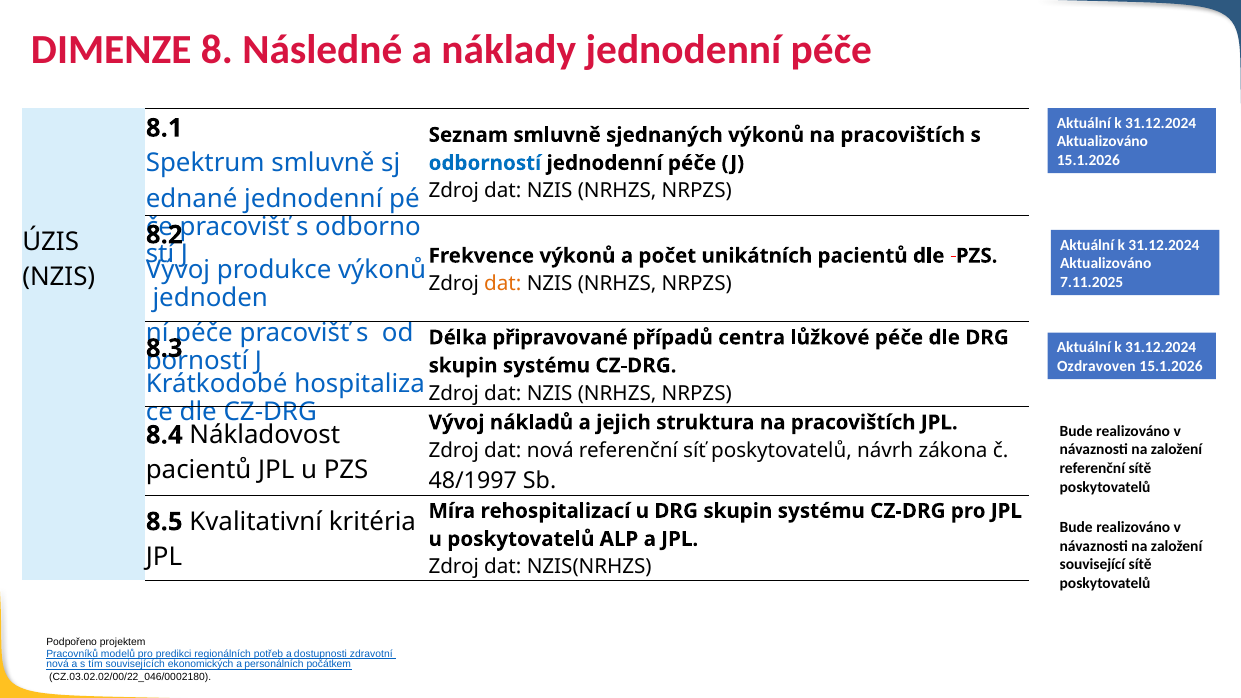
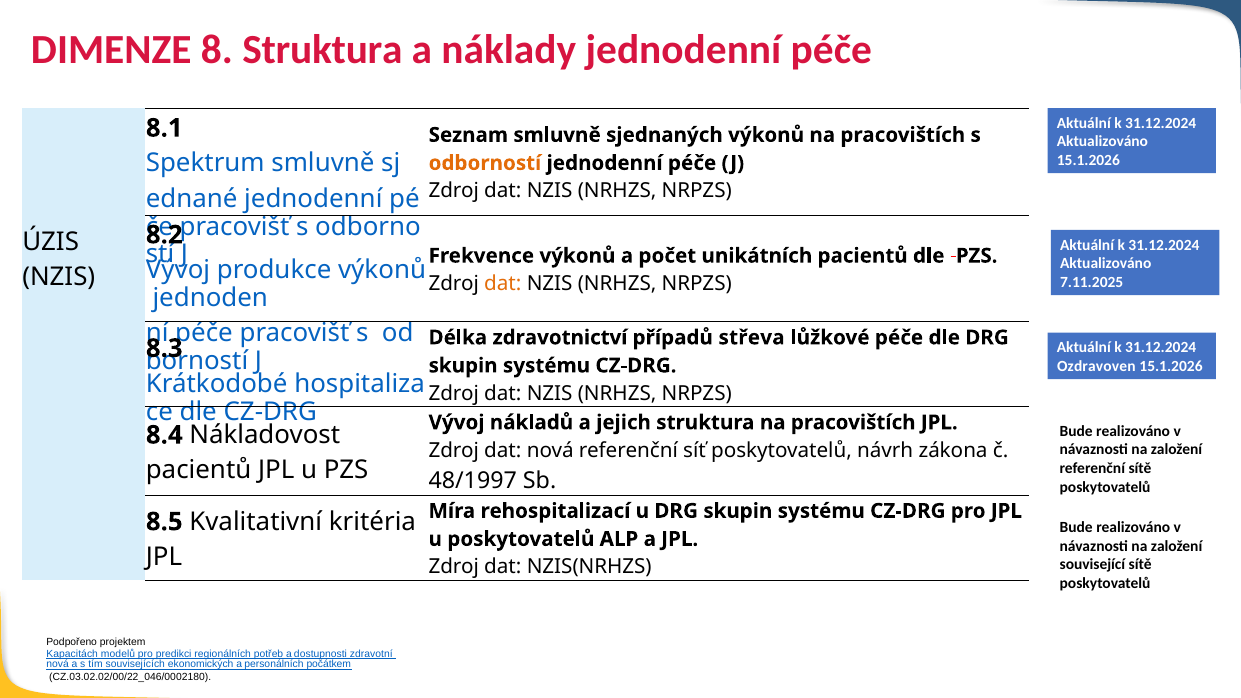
8 Následné: Následné -> Struktura
odborností colour: blue -> orange
připravované: připravované -> zdravotnictví
centra: centra -> střeva
Pracovníků: Pracovníků -> Kapacitách
